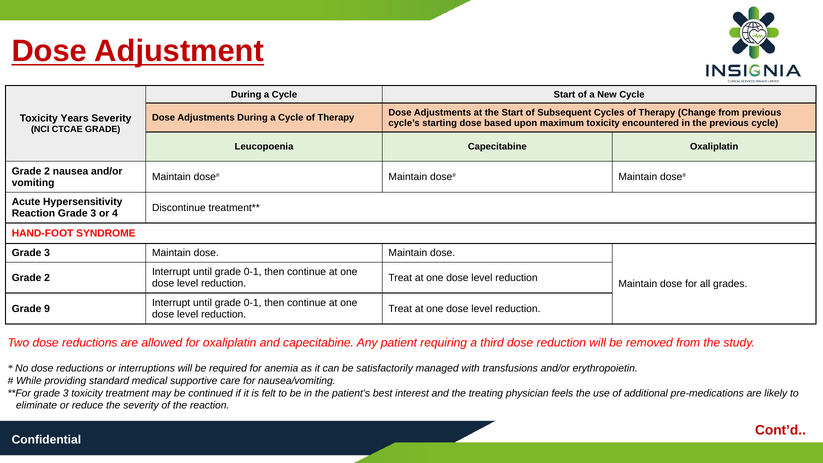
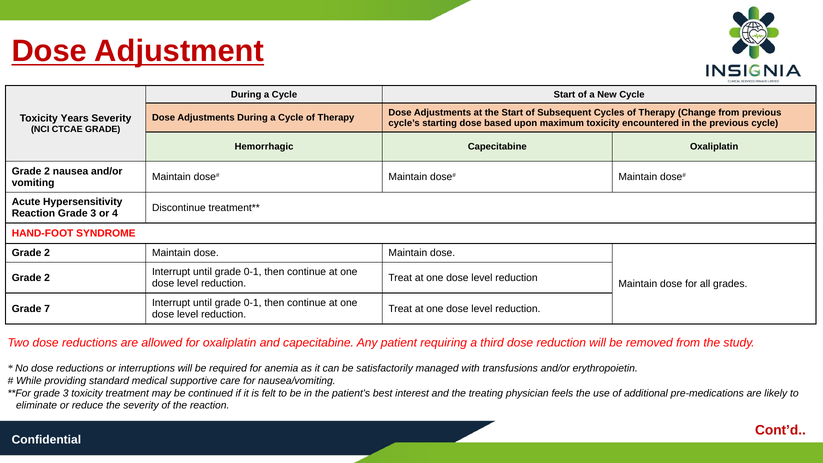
Leucopoenia: Leucopoenia -> Hemorrhagic
3 at (47, 253): 3 -> 2
9: 9 -> 7
